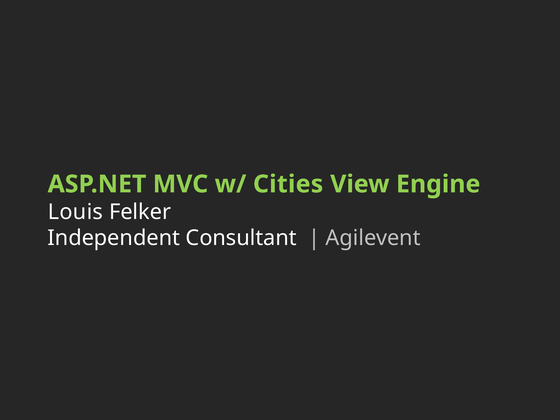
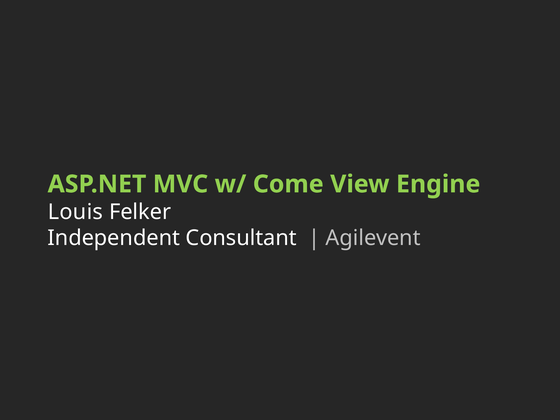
Cities: Cities -> Come
